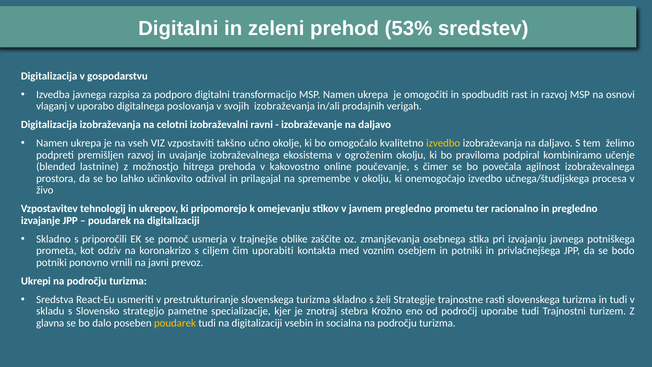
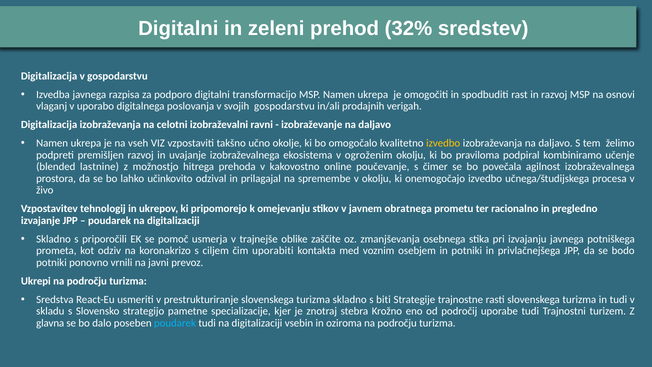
53%: 53% -> 32%
svojih izobraževanja: izobraževanja -> gospodarstvu
javnem pregledno: pregledno -> obratnega
želi: želi -> biti
poudarek at (175, 323) colour: yellow -> light blue
socialna: socialna -> oziroma
